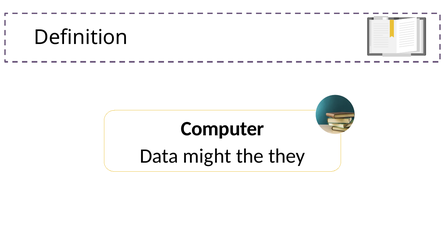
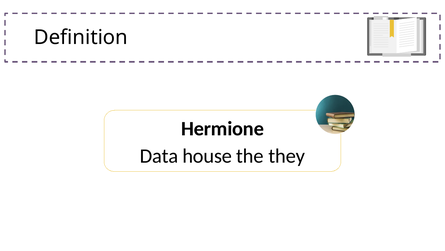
Computer: Computer -> Hermione
might: might -> house
